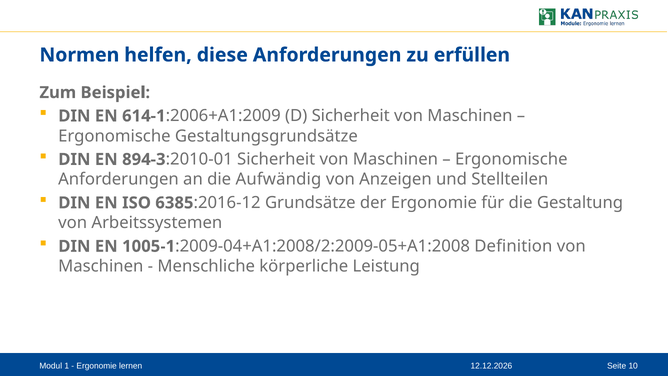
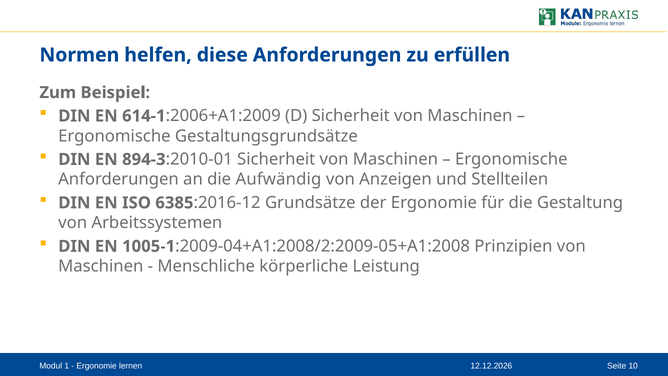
Definition: Definition -> Prinzipien
